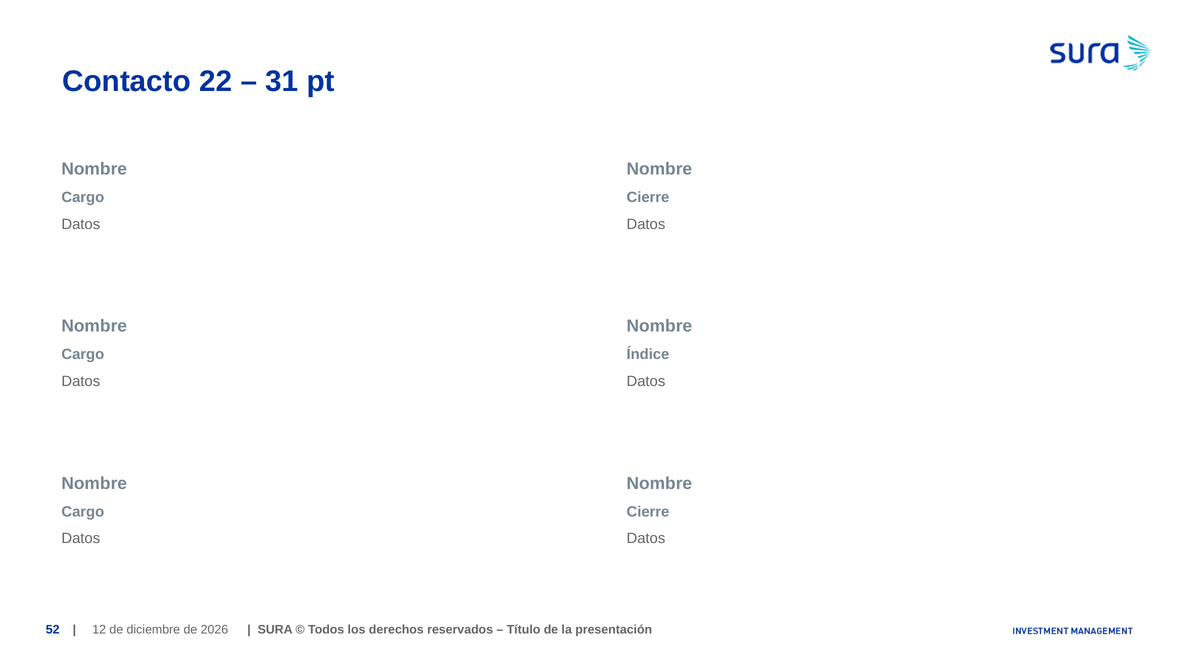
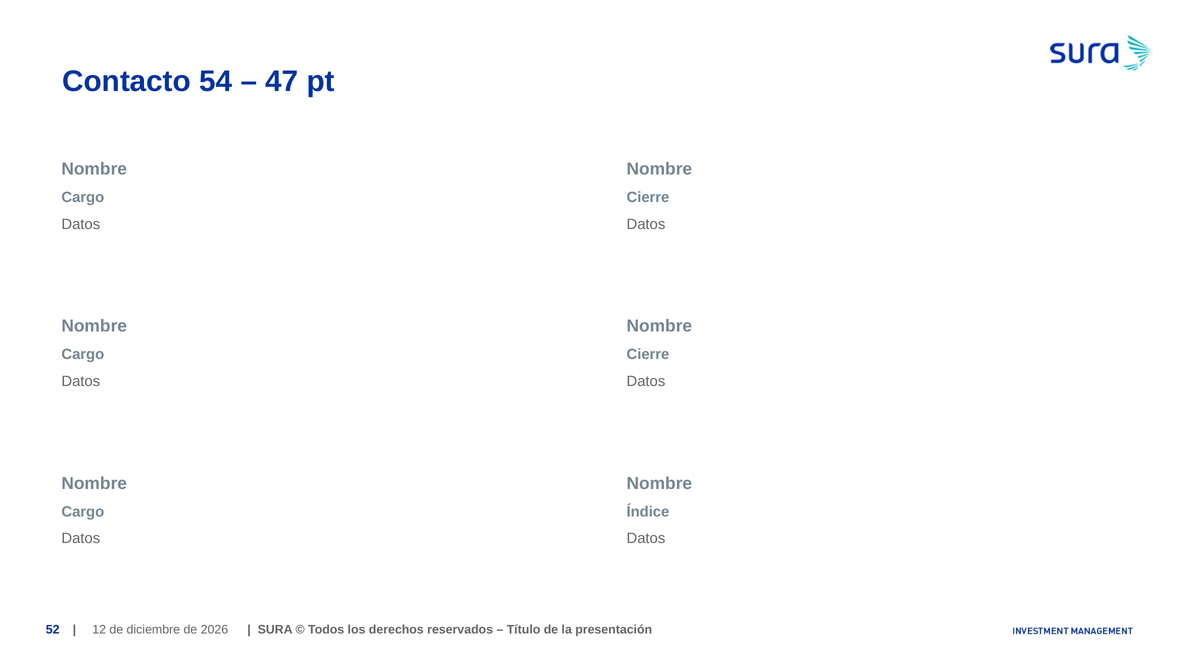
22: 22 -> 54
31: 31 -> 47
Índice at (648, 354): Índice -> Cierre
Cierre at (648, 512): Cierre -> Índice
